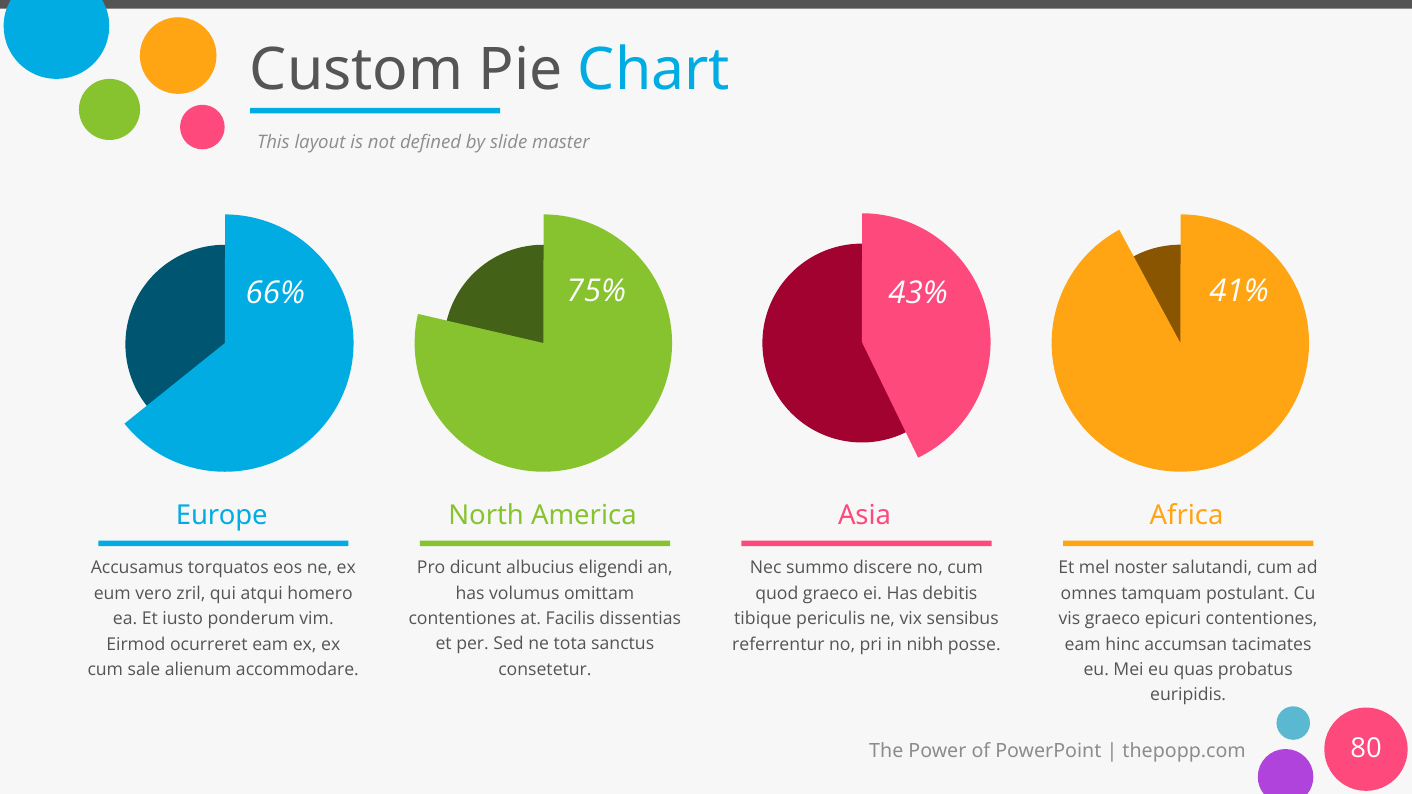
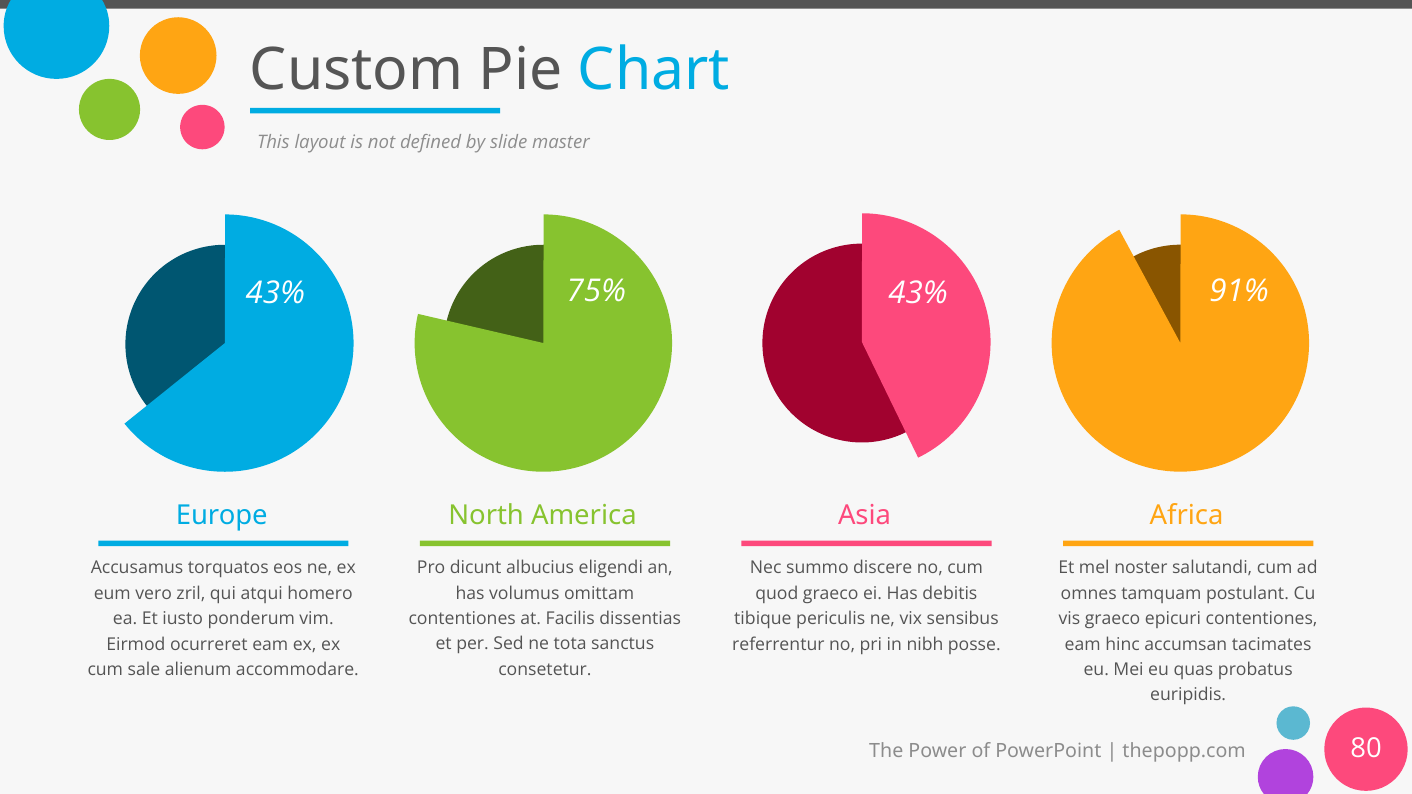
66% at (275, 293): 66% -> 43%
41%: 41% -> 91%
